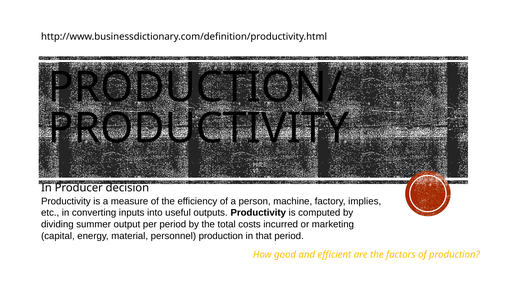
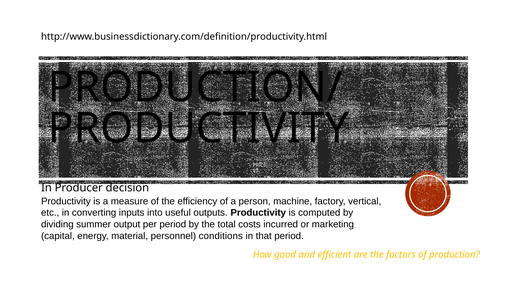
implies: implies -> vertical
personnel production: production -> conditions
